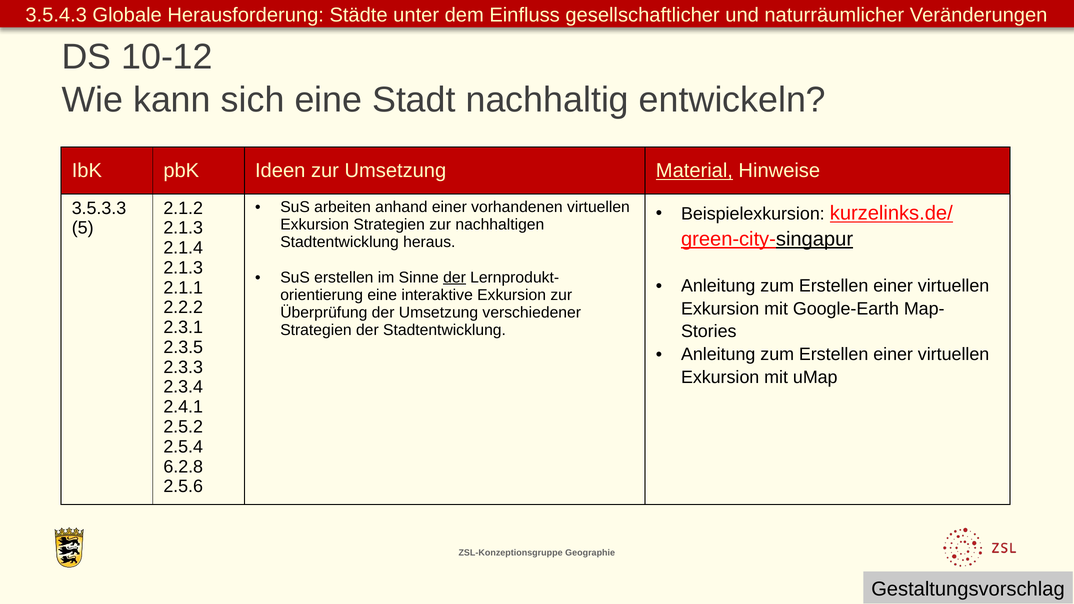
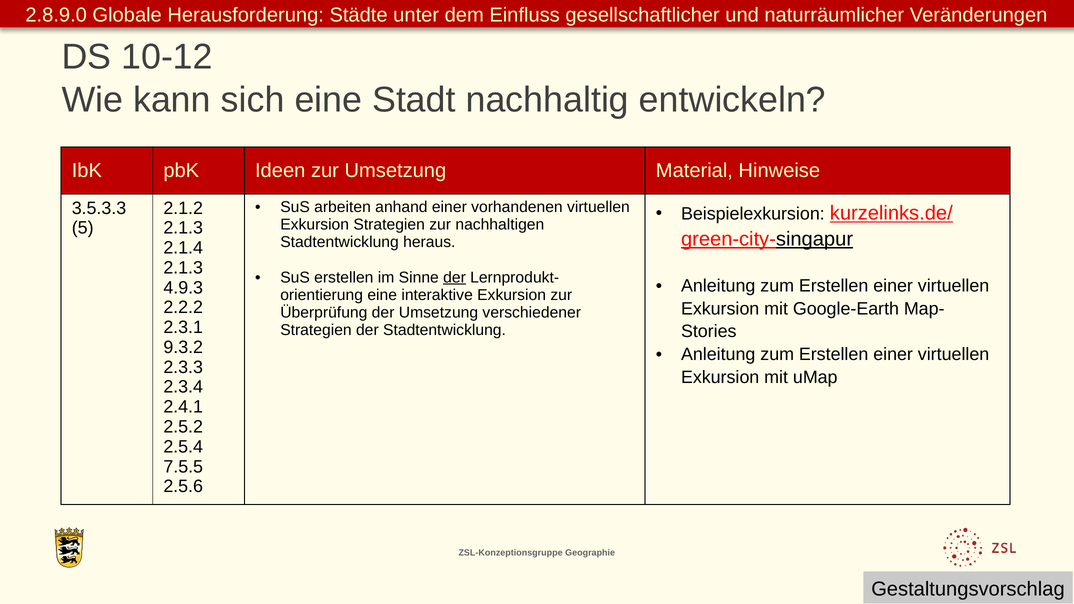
3.5.4.3: 3.5.4.3 -> 2.8.9.0
Material underline: present -> none
2.1.1: 2.1.1 -> 4.9.3
2.3.5: 2.3.5 -> 9.3.2
6.2.8: 6.2.8 -> 7.5.5
